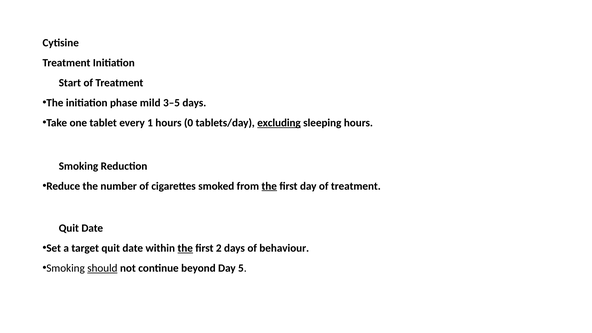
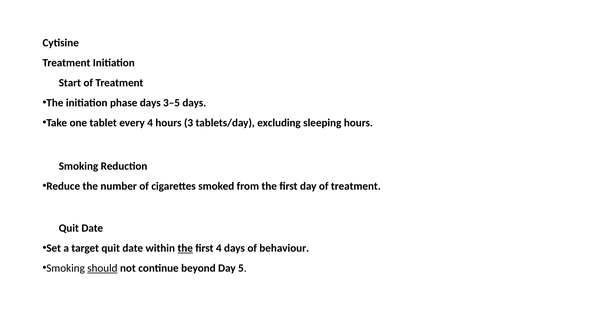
phase mild: mild -> days
every 1: 1 -> 4
0: 0 -> 3
excluding underline: present -> none
the at (269, 186) underline: present -> none
first 2: 2 -> 4
